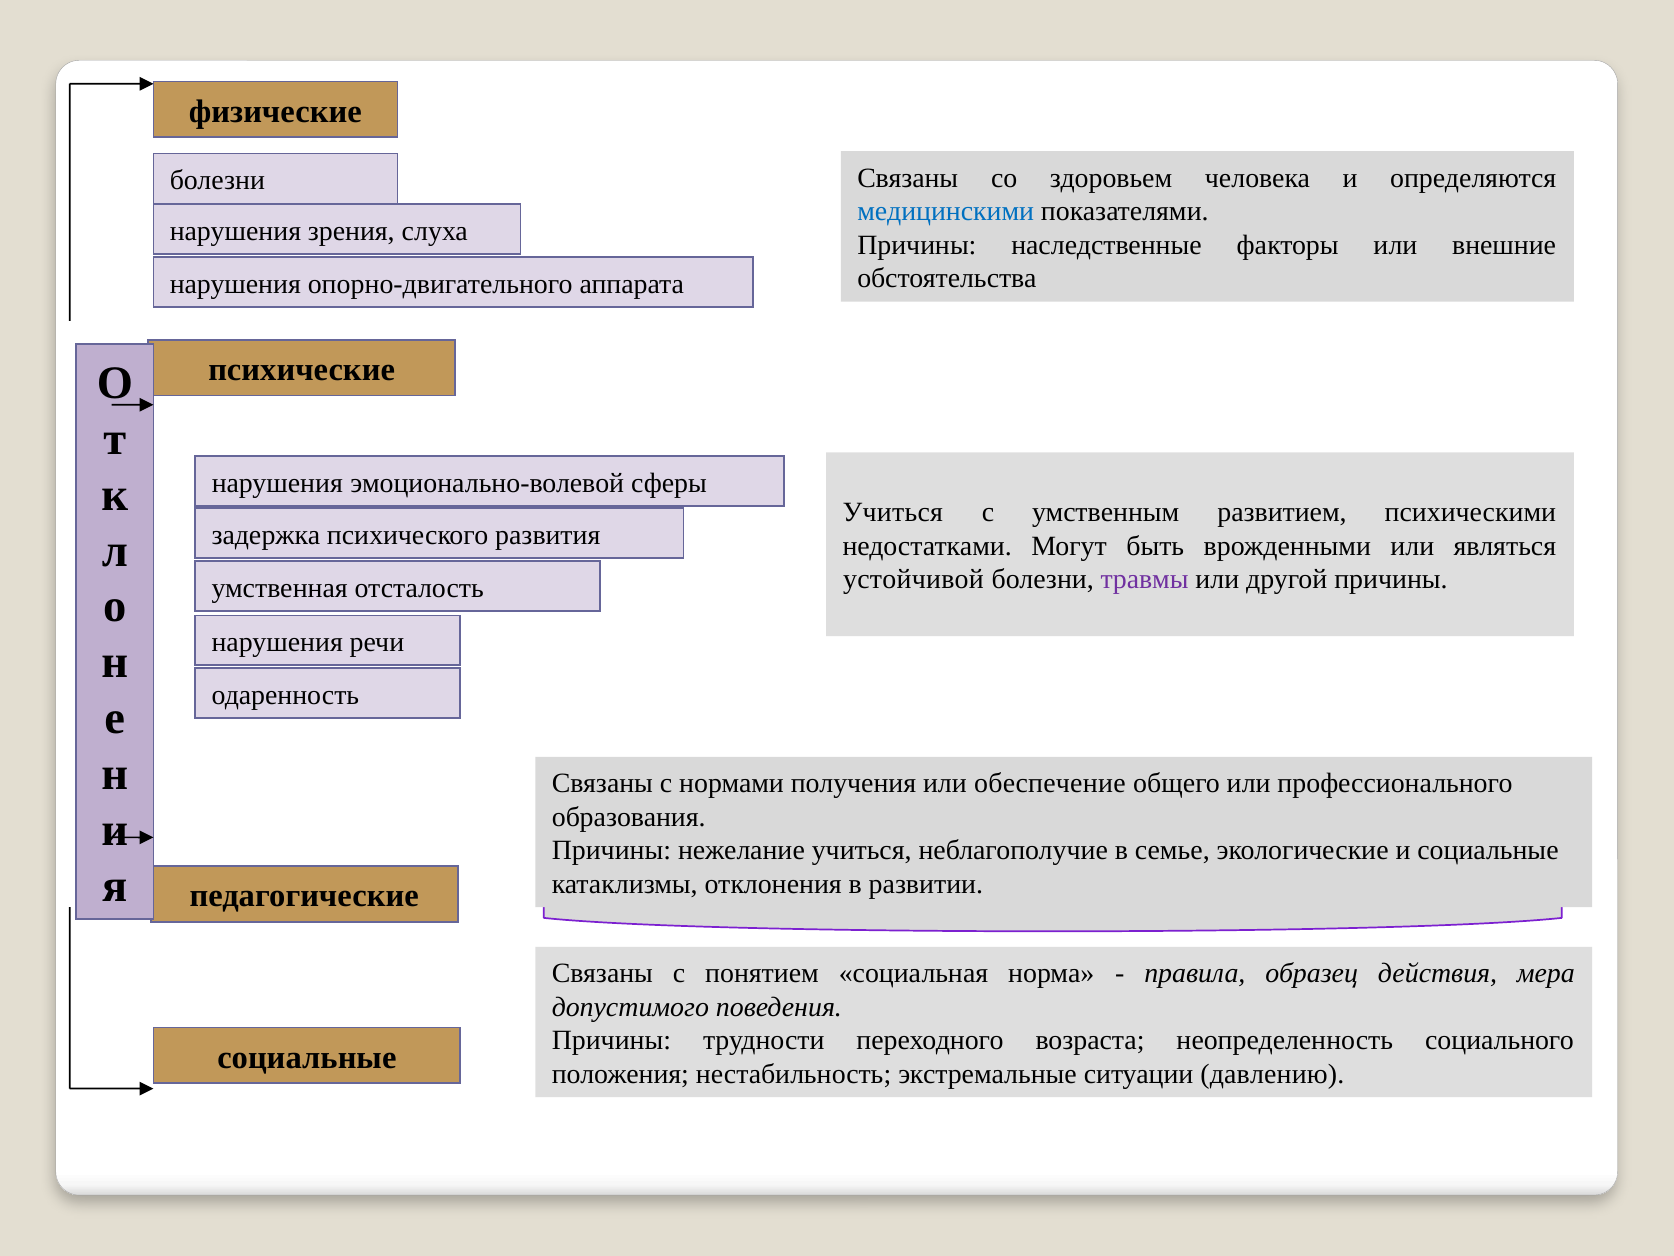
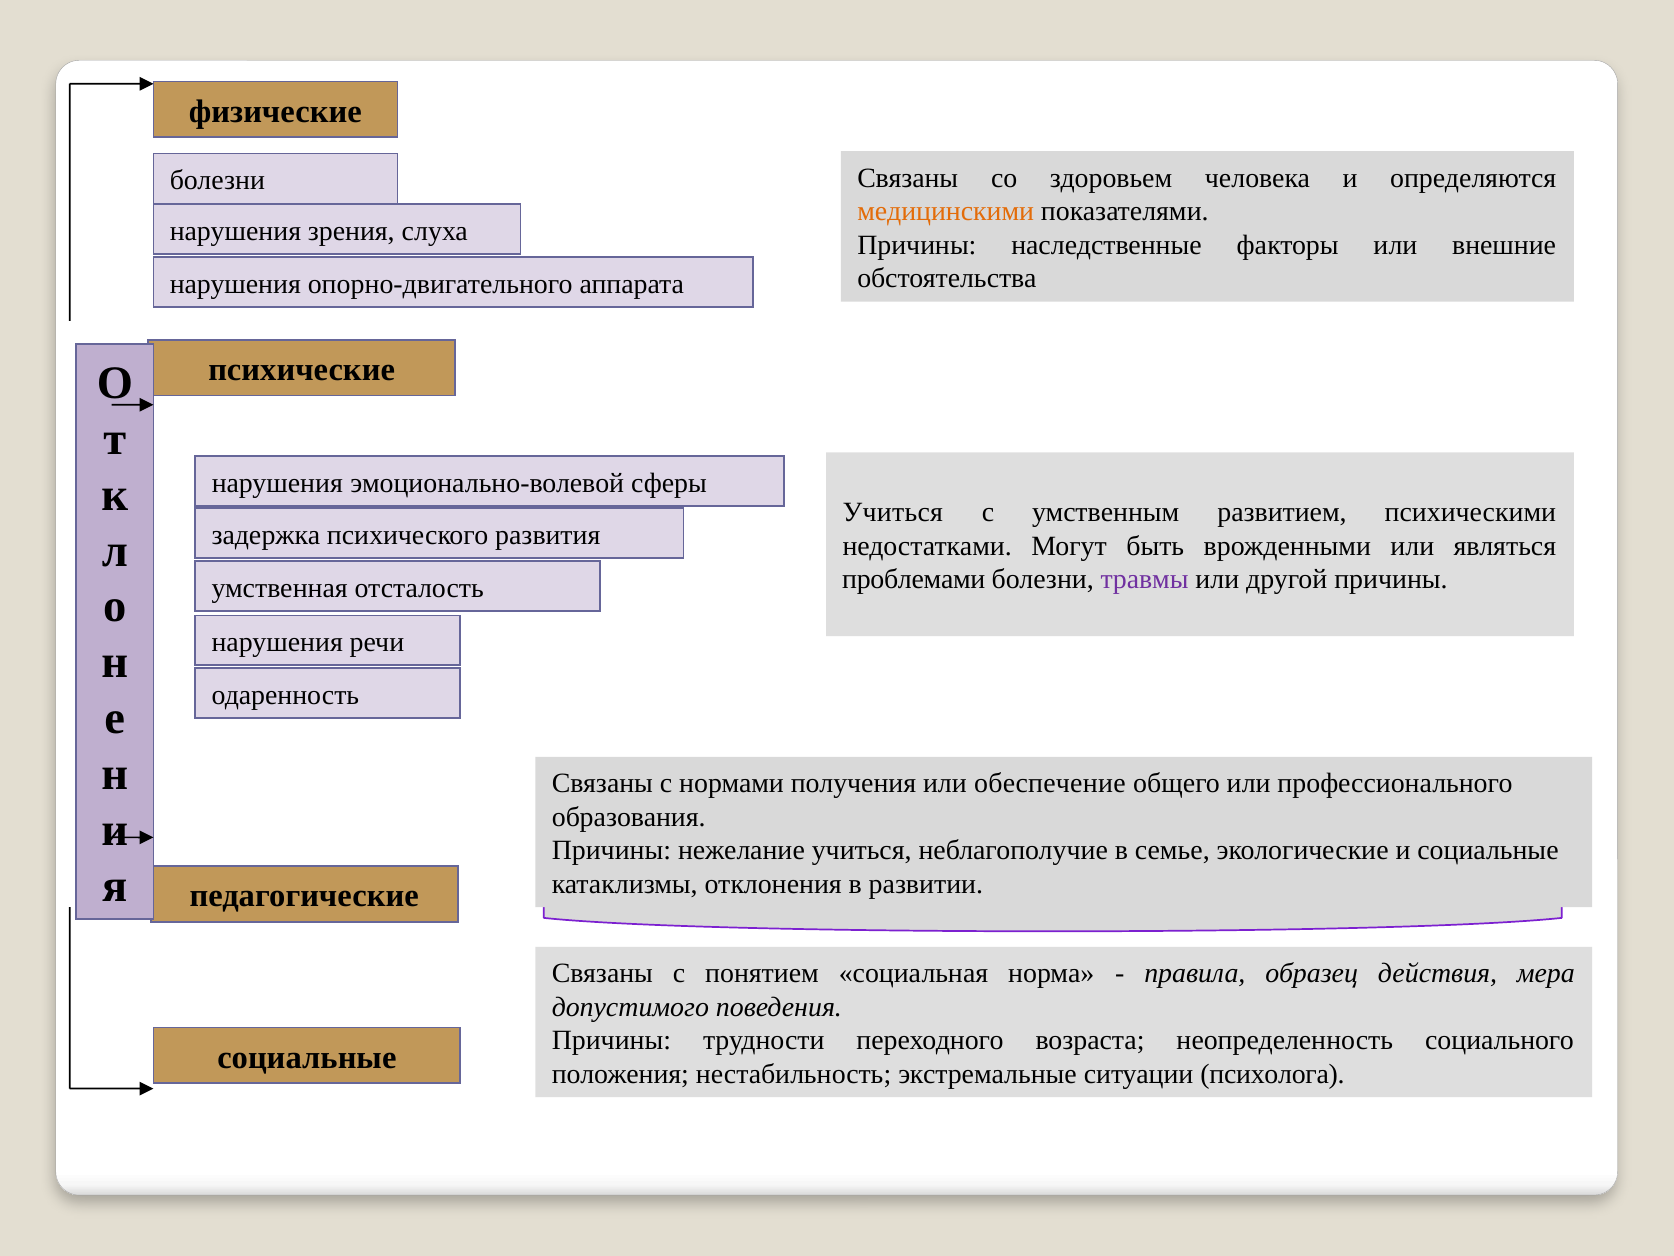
медицинскими colour: blue -> orange
устойчивой: устойчивой -> проблемами
давлению: давлению -> психолога
